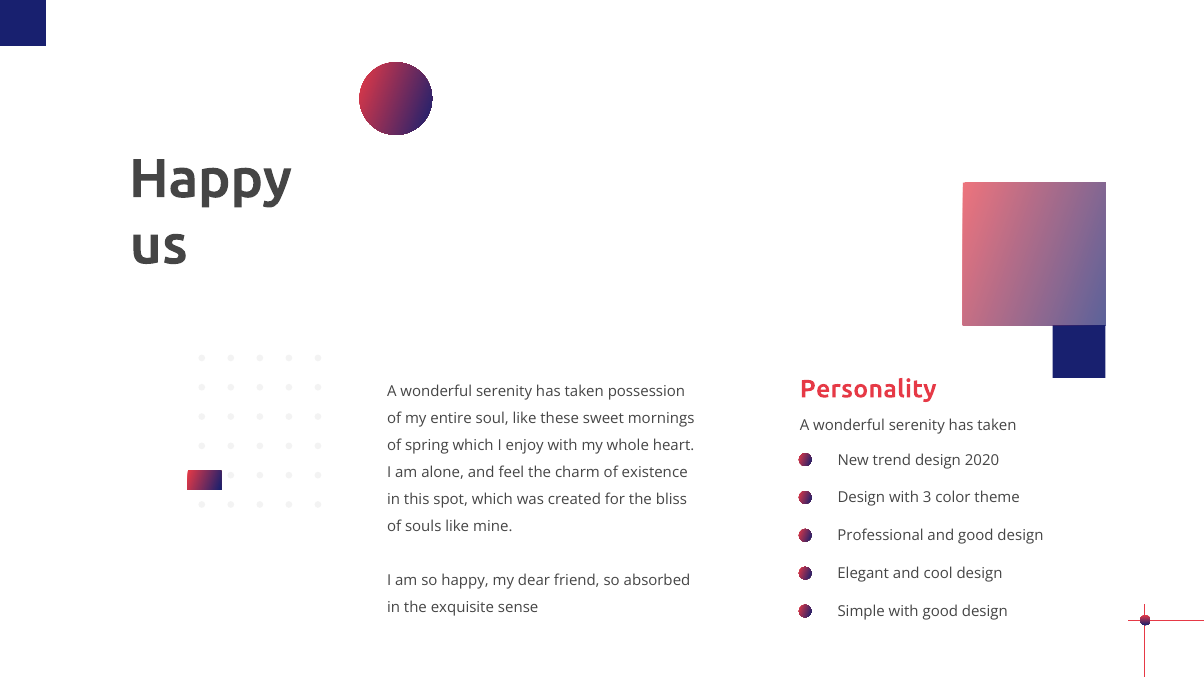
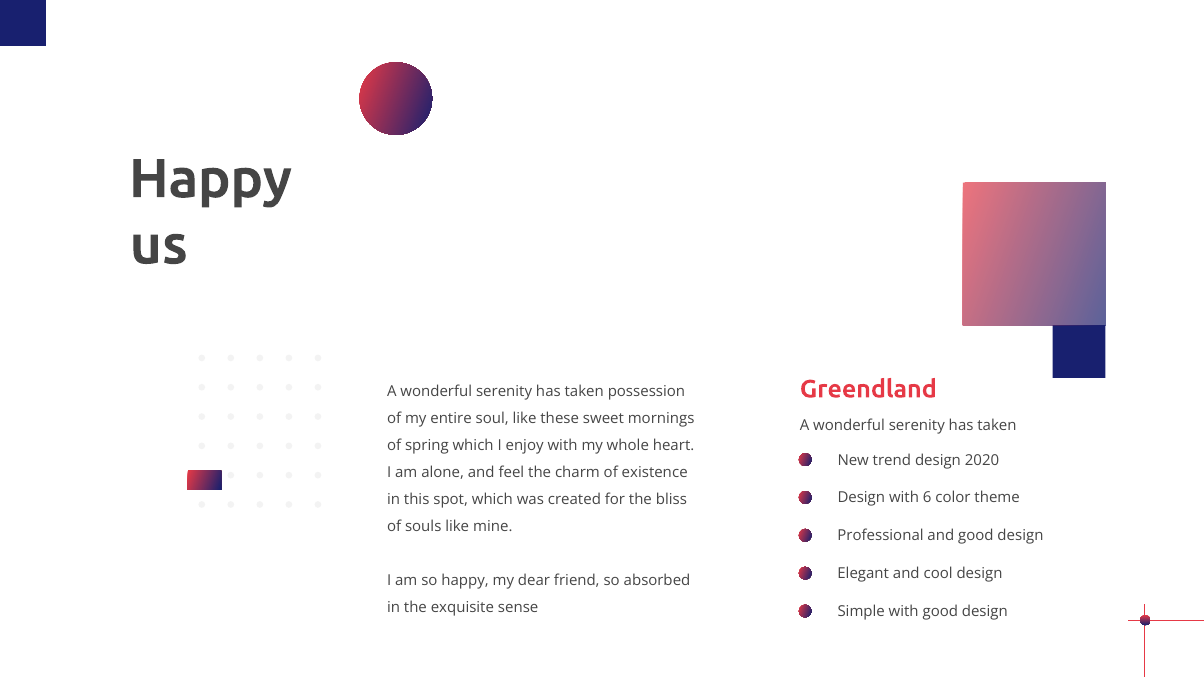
Personality: Personality -> Greendland
3: 3 -> 6
